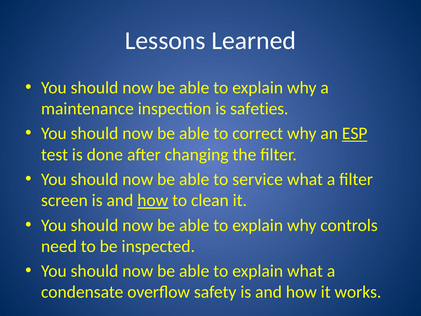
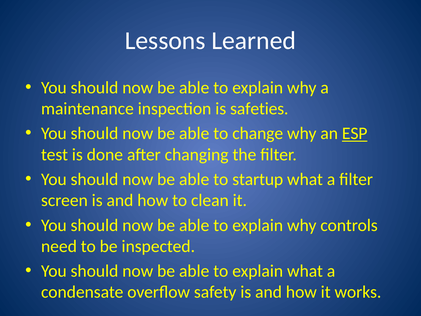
correct: correct -> change
service: service -> startup
how at (153, 200) underline: present -> none
